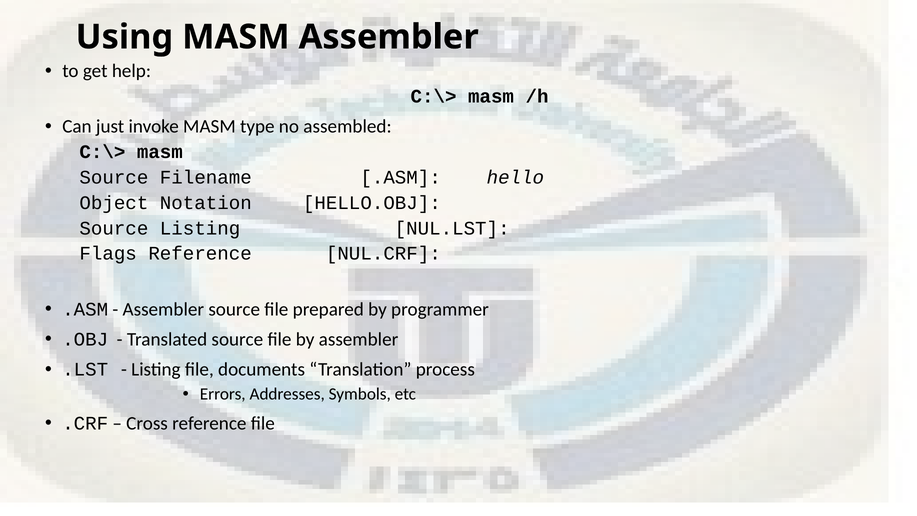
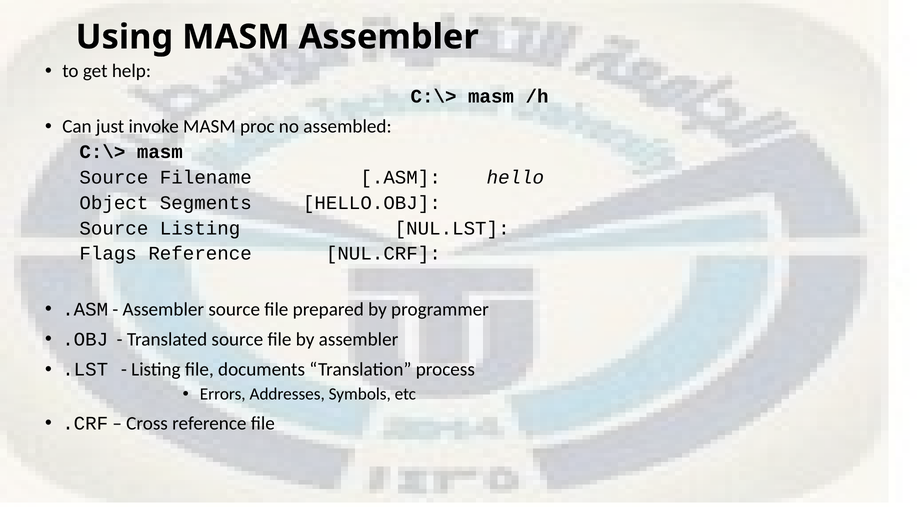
type: type -> proc
Notation: Notation -> Segments
